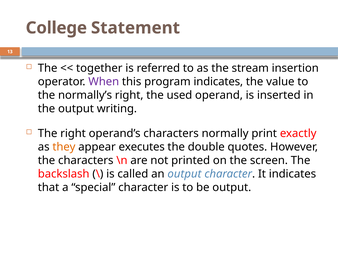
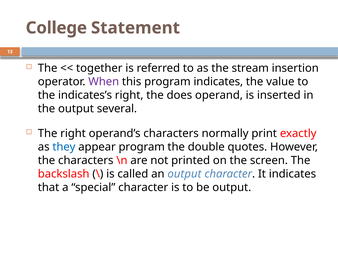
normally’s: normally’s -> indicates’s
used: used -> does
writing: writing -> several
they colour: orange -> blue
appear executes: executes -> program
